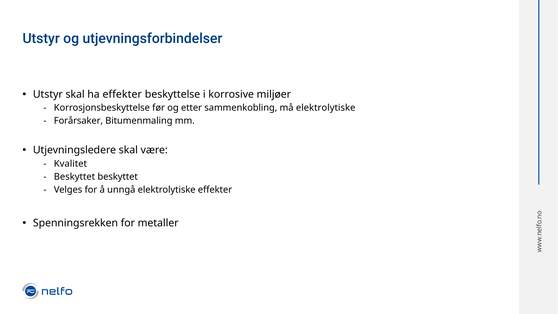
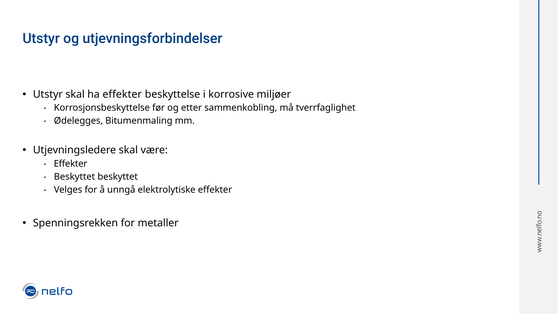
må elektrolytiske: elektrolytiske -> tverrfaglighet
Forårsaker: Forårsaker -> Ødelegges
Kvalitet at (70, 164): Kvalitet -> Effekter
